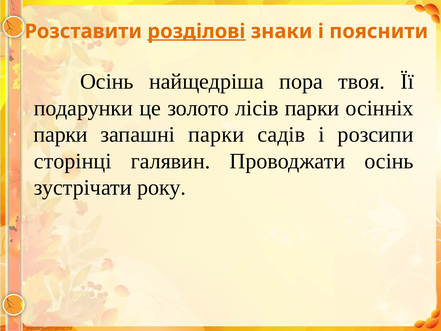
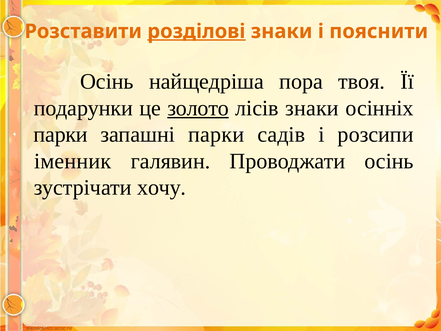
золото underline: none -> present
лісів парки: парки -> знаки
сторінці: сторінці -> іменник
року: року -> хочу
